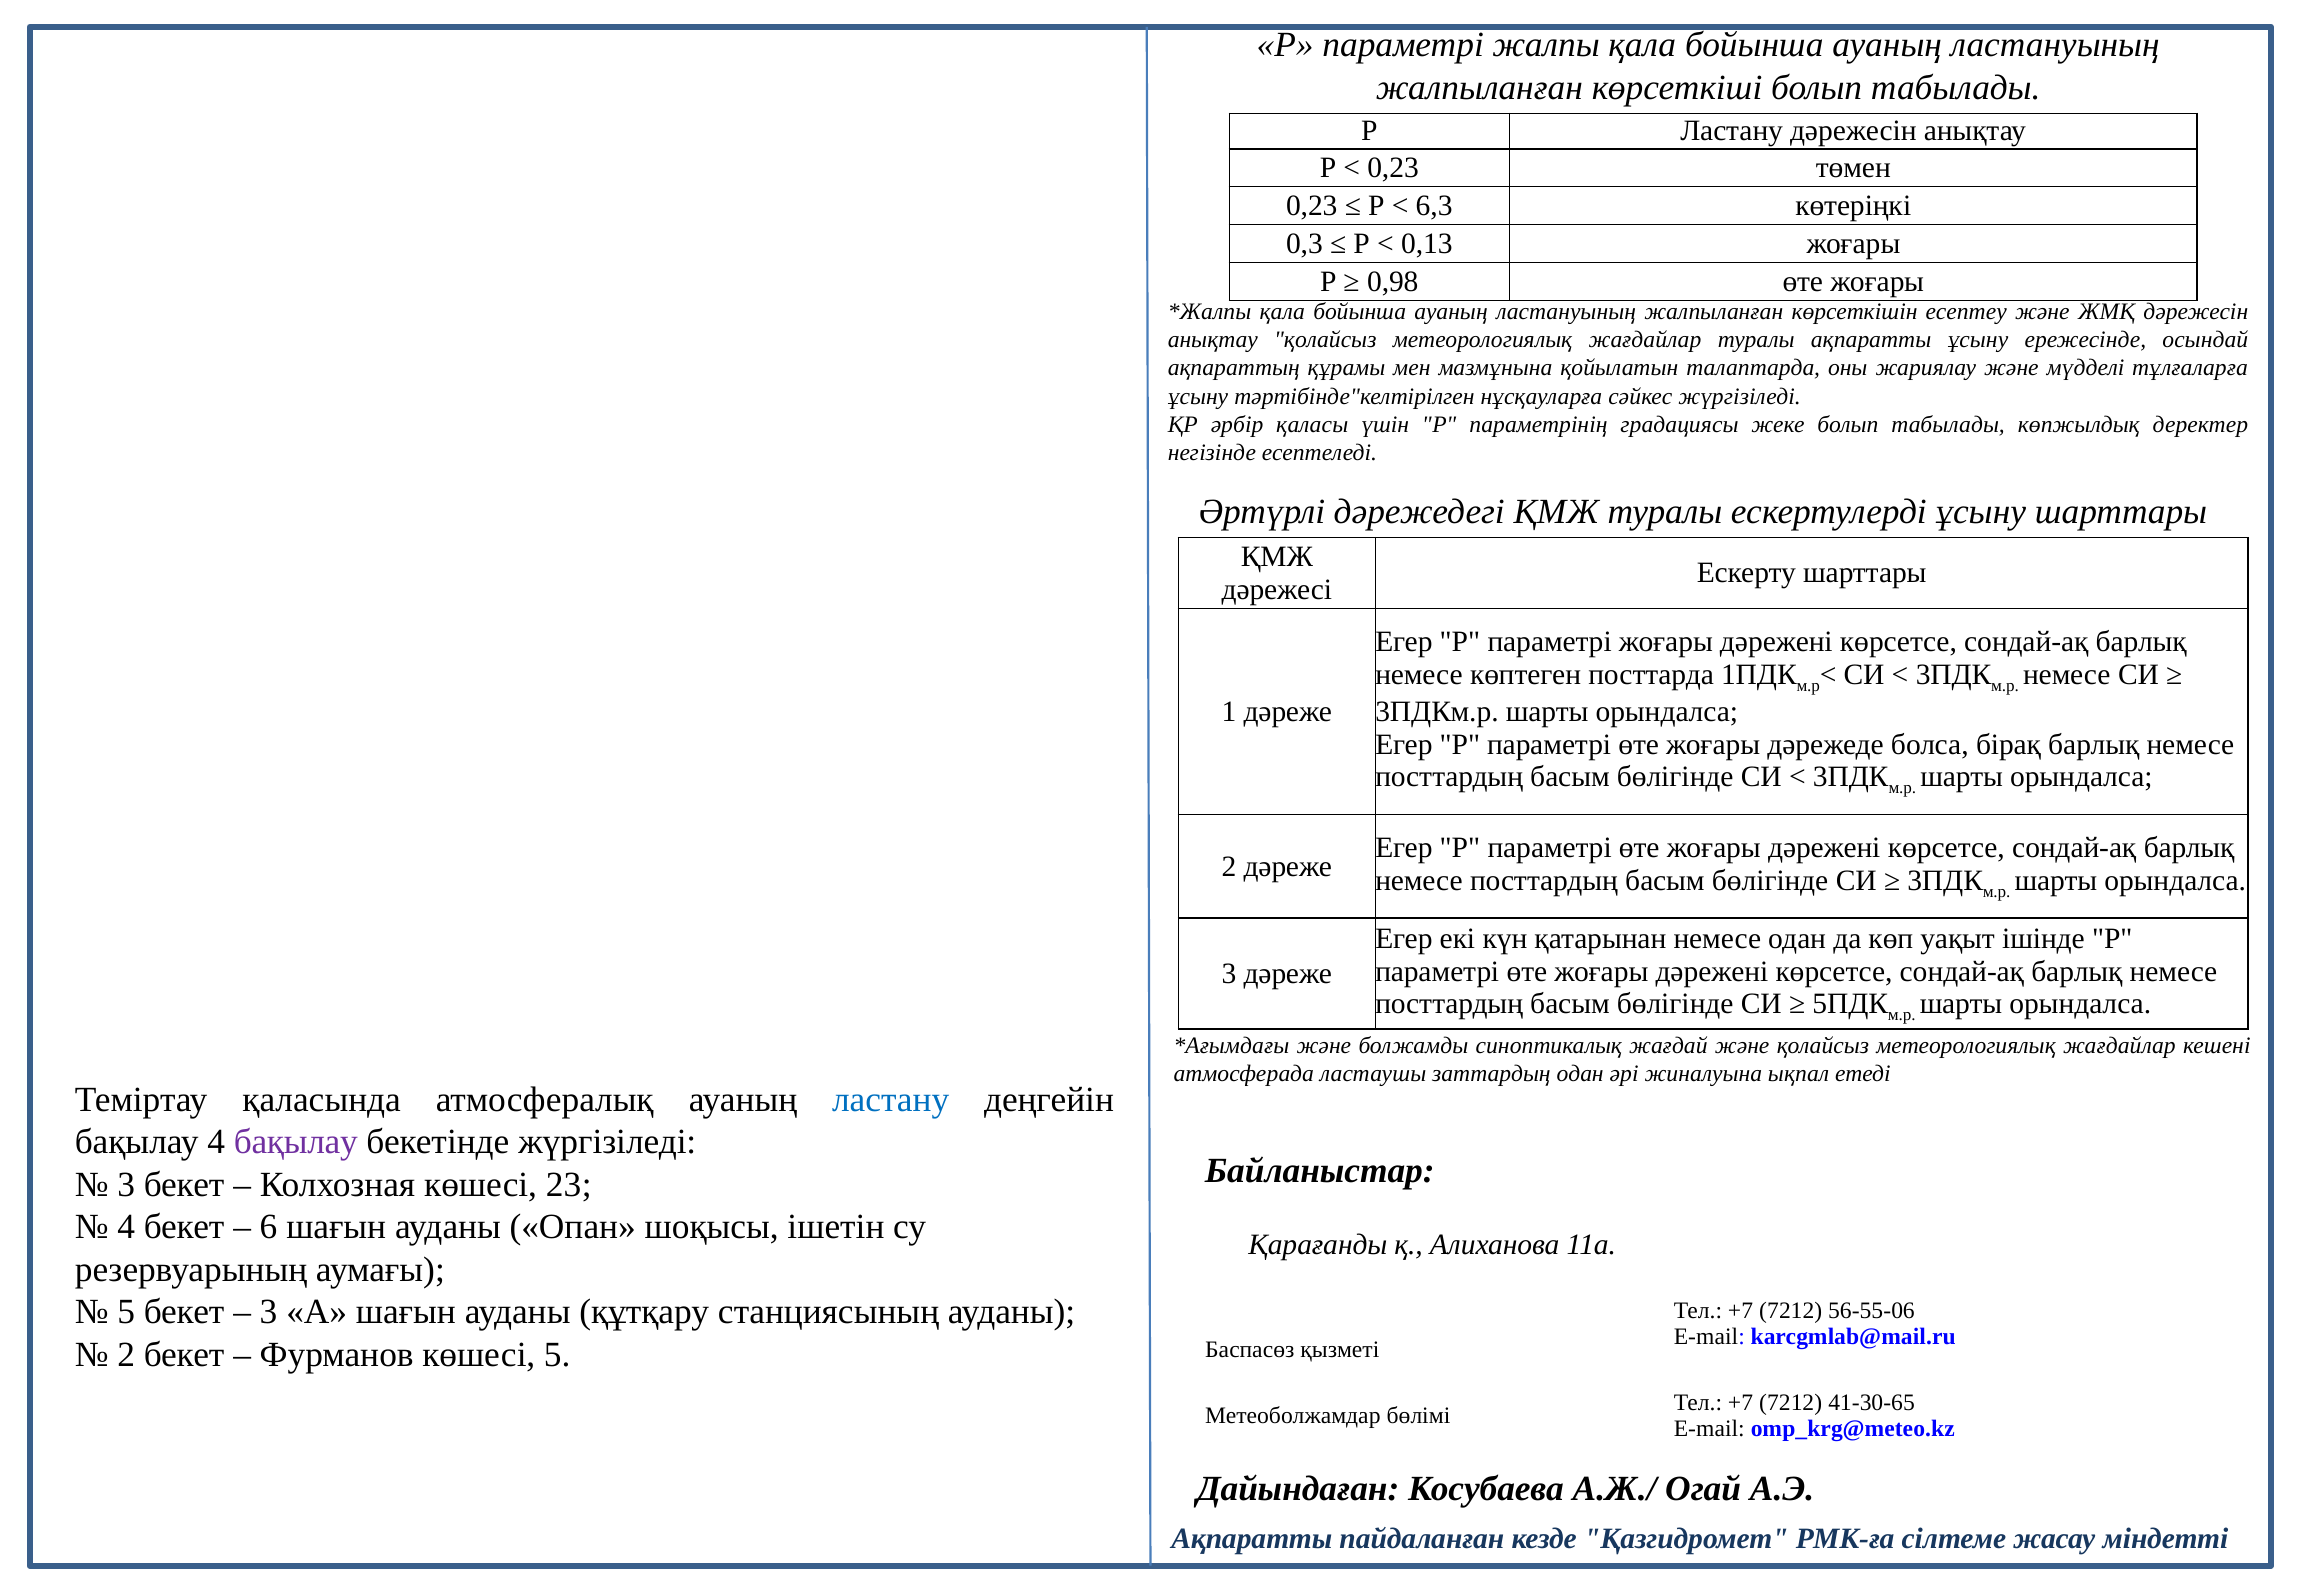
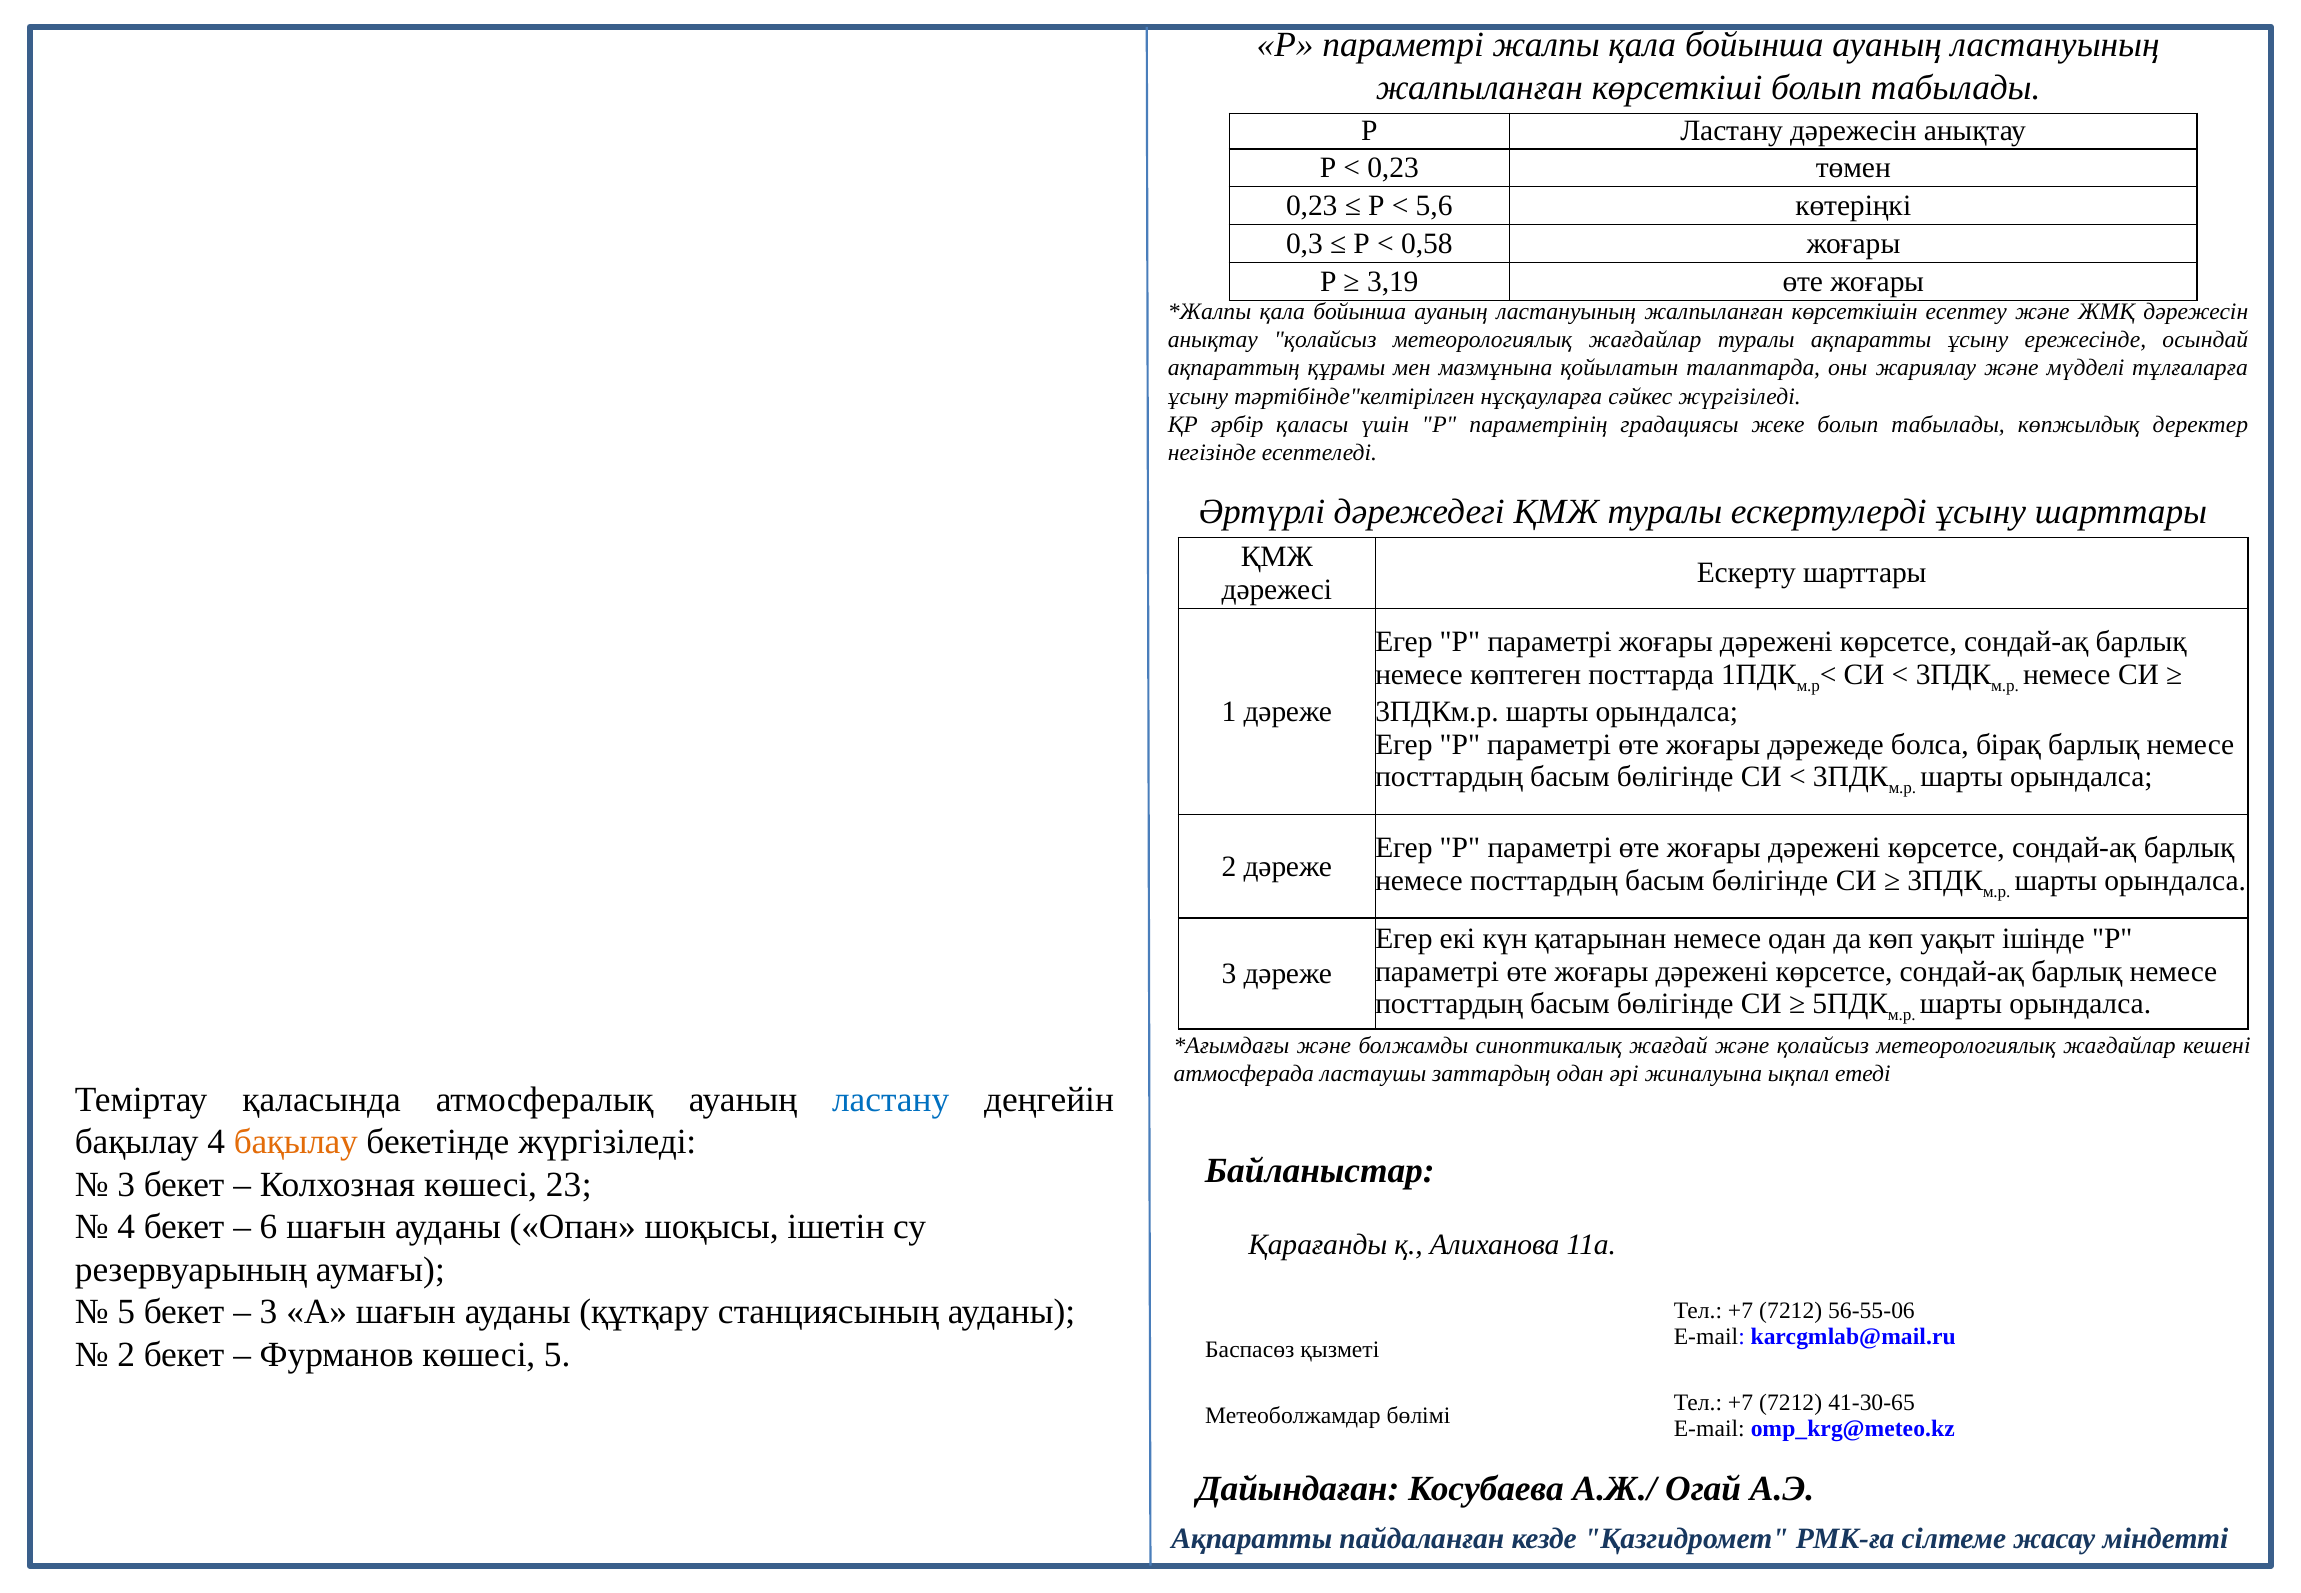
6,3: 6,3 -> 5,6
0,13: 0,13 -> 0,58
0,98: 0,98 -> 3,19
бақылау at (296, 1142) colour: purple -> orange
